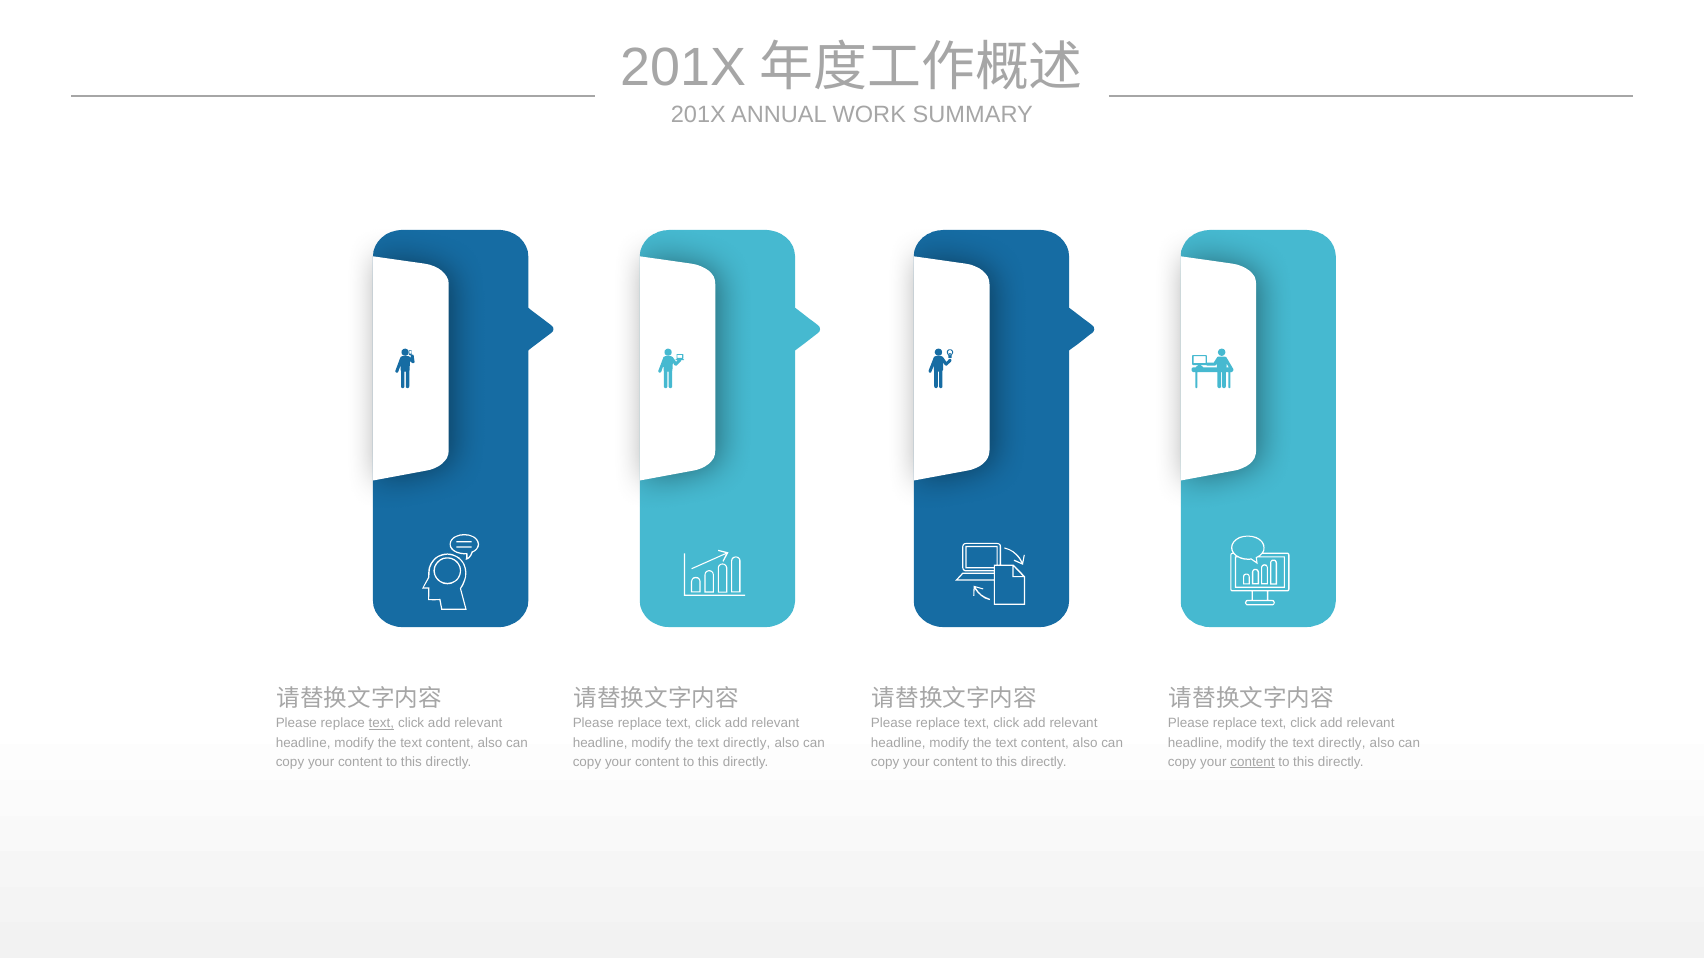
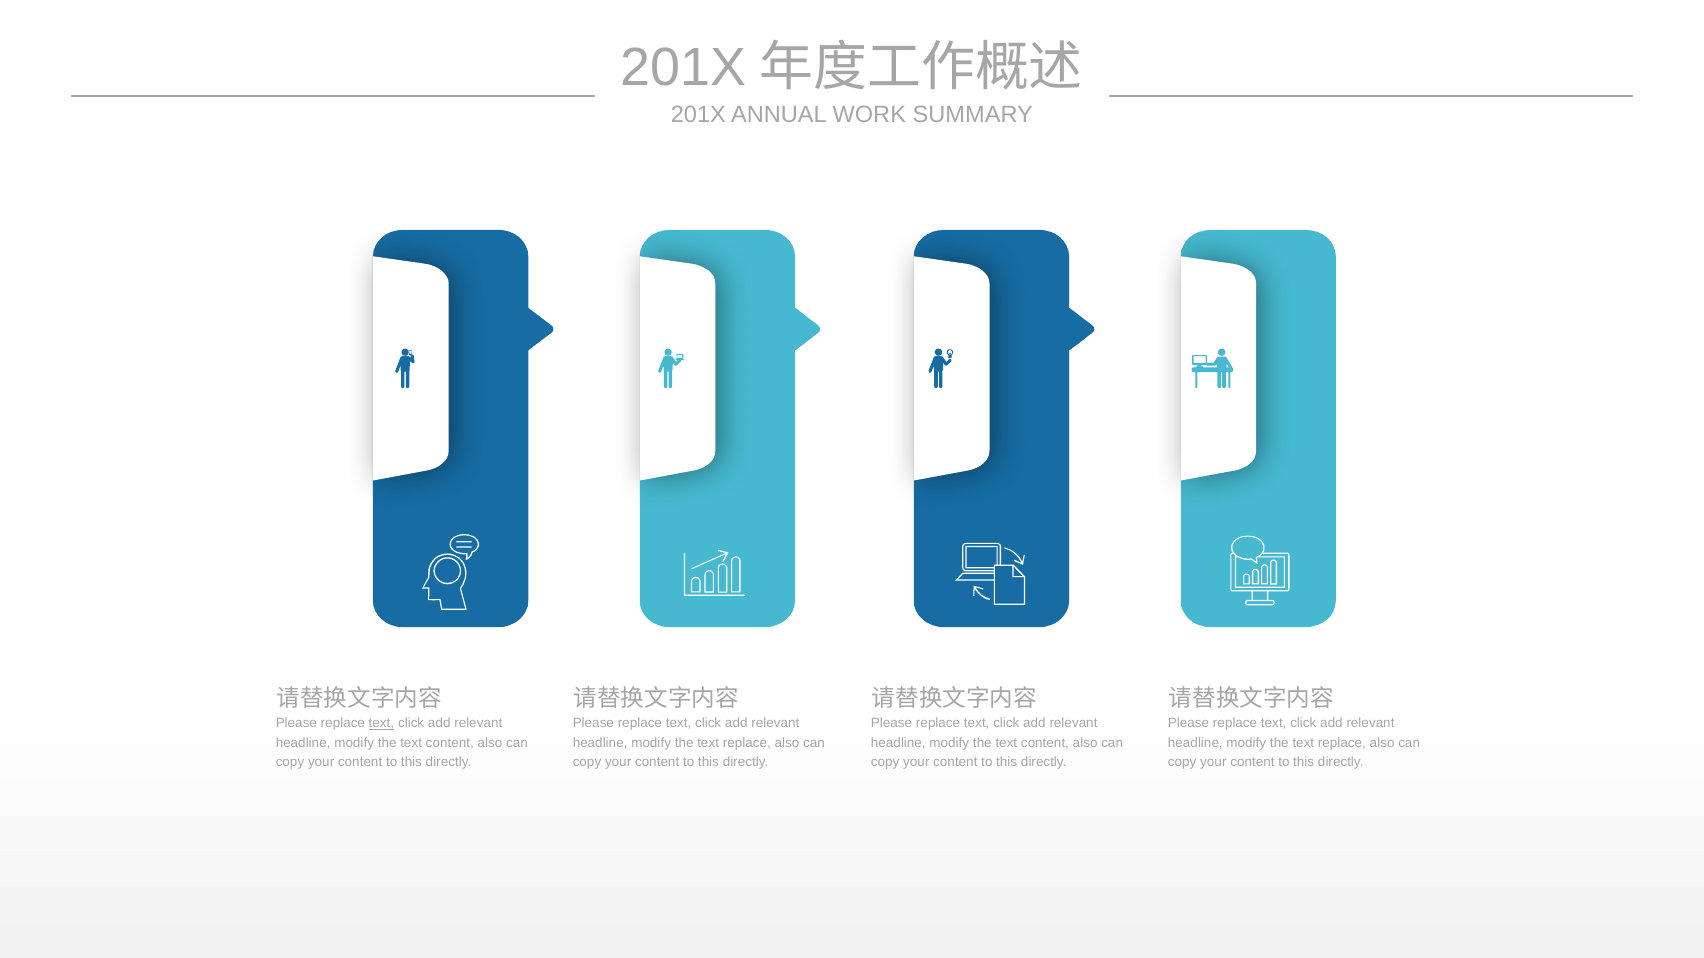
directly at (747, 743): directly -> replace
directly at (1342, 743): directly -> replace
content at (1252, 762) underline: present -> none
